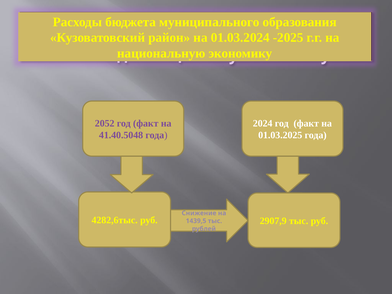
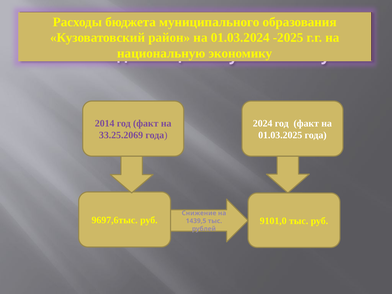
2052 at (105, 123): 2052 -> 2014
41.40.5048: 41.40.5048 -> 33.25.2069
4282,6тыс: 4282,6тыс -> 9697,6тыс
2907,9: 2907,9 -> 9101,0
